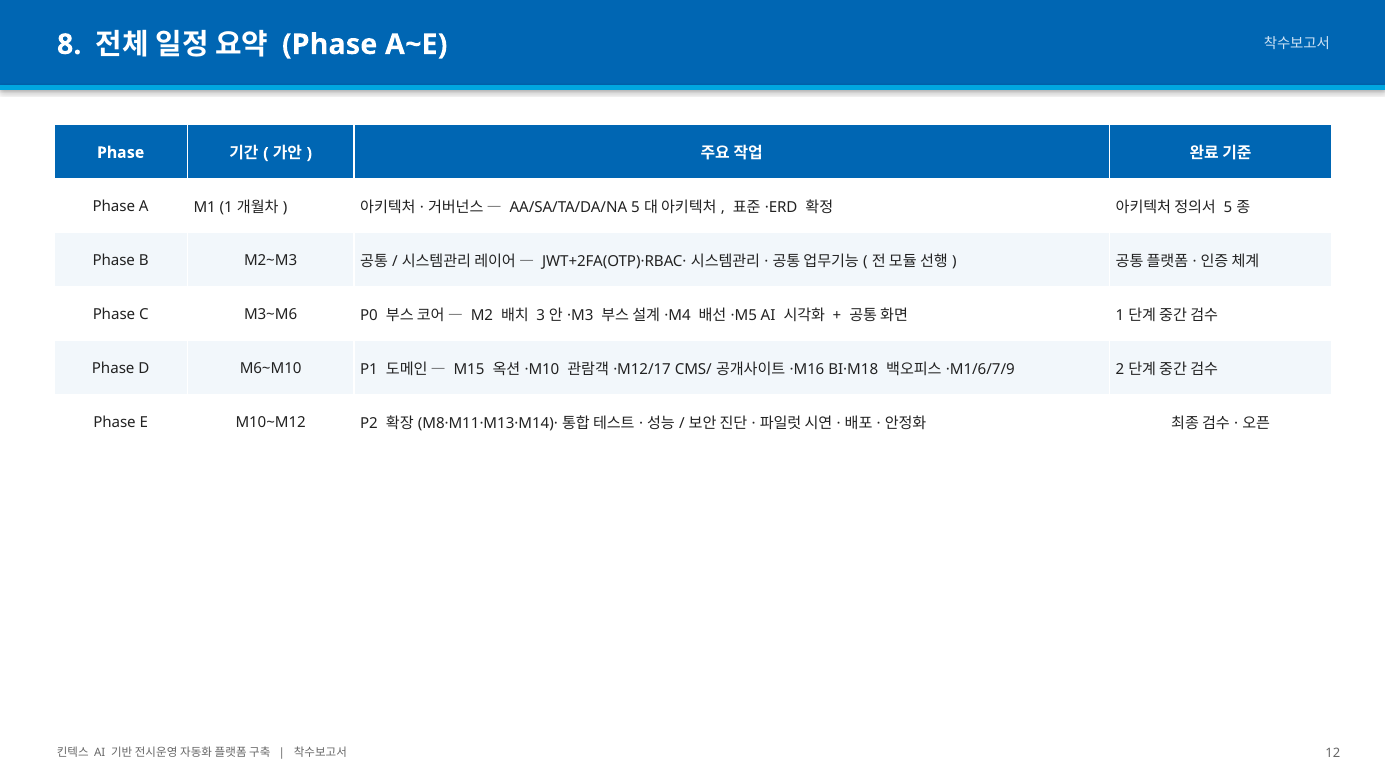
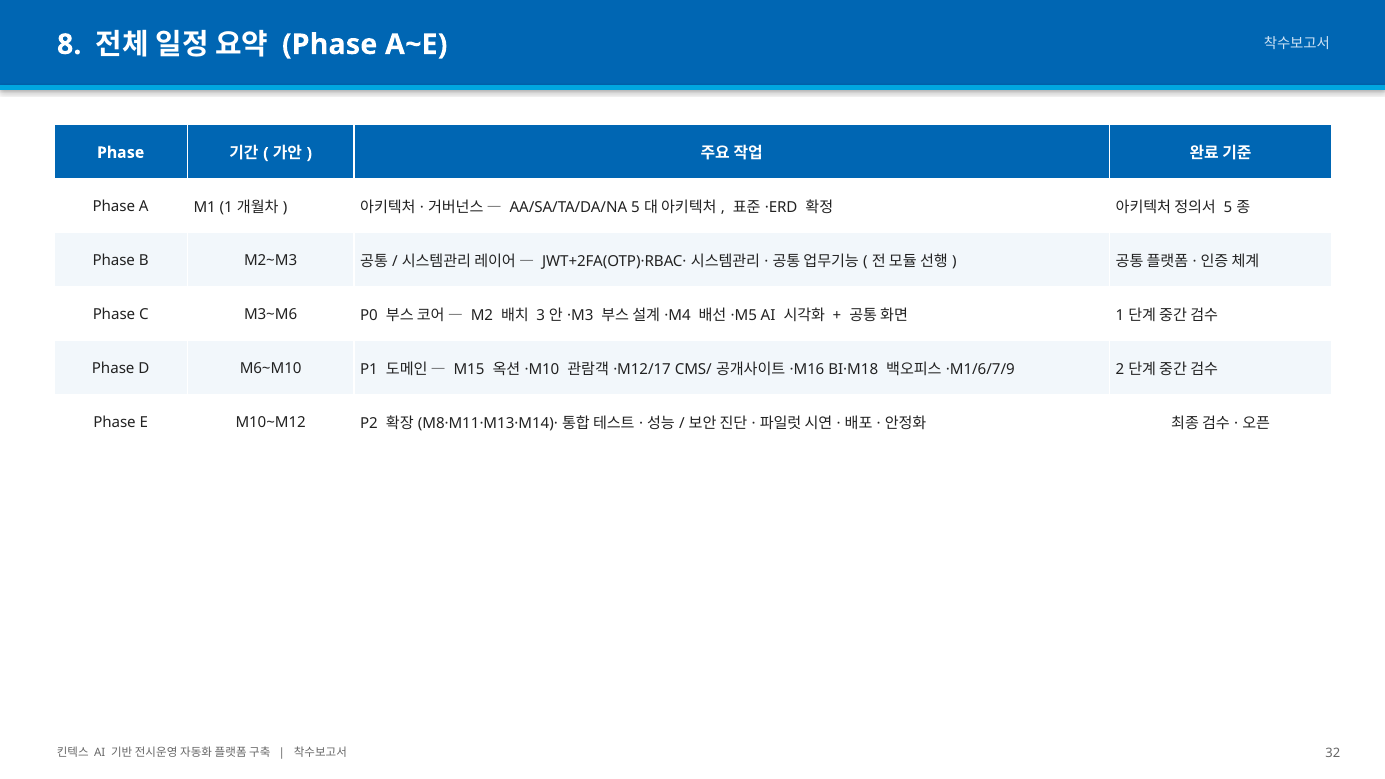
12: 12 -> 32
